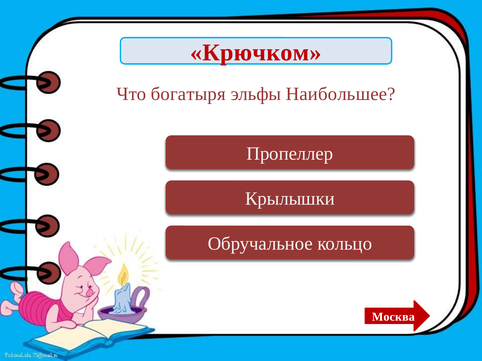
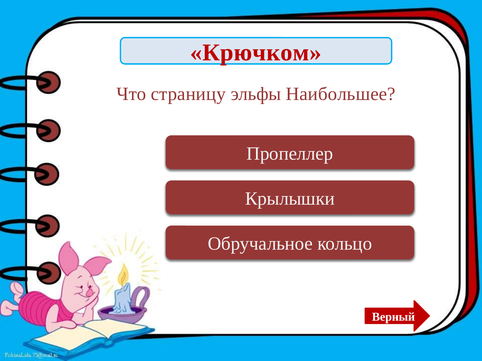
богатыря: богатыря -> страницу
Москва: Москва -> Верный
